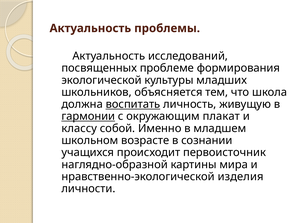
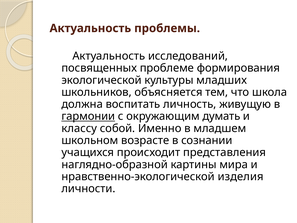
воспитать underline: present -> none
плакат: плакат -> думать
первоисточник: первоисточник -> представления
